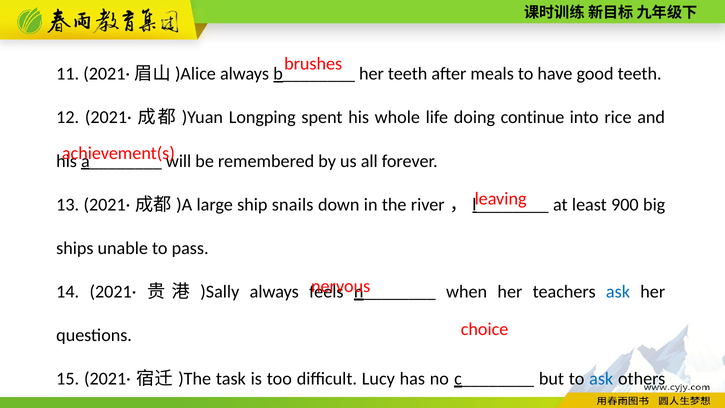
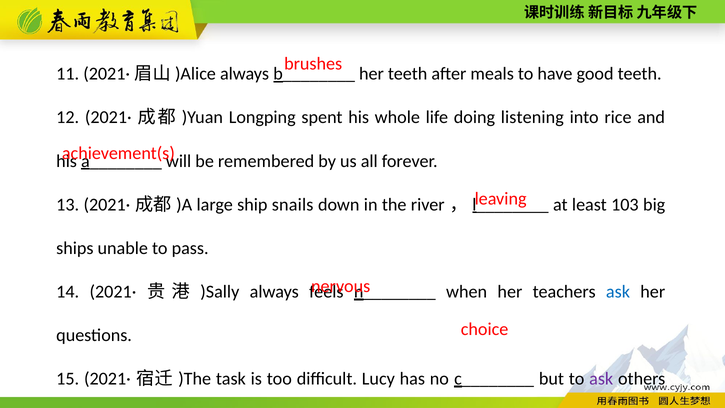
continue: continue -> listening
900: 900 -> 103
ask at (601, 378) colour: blue -> purple
